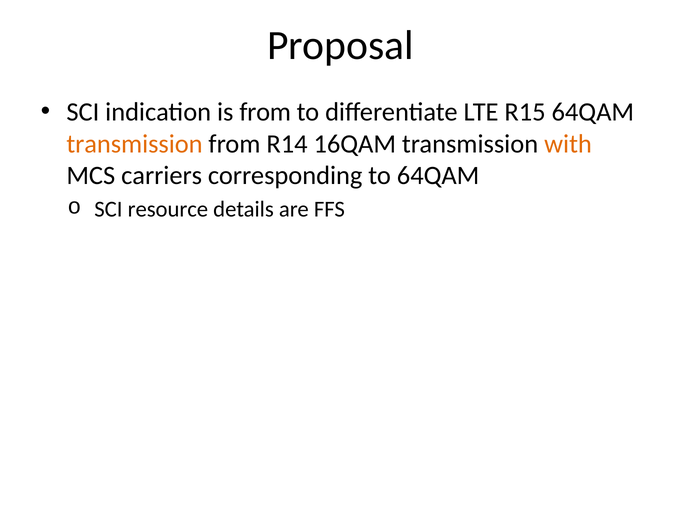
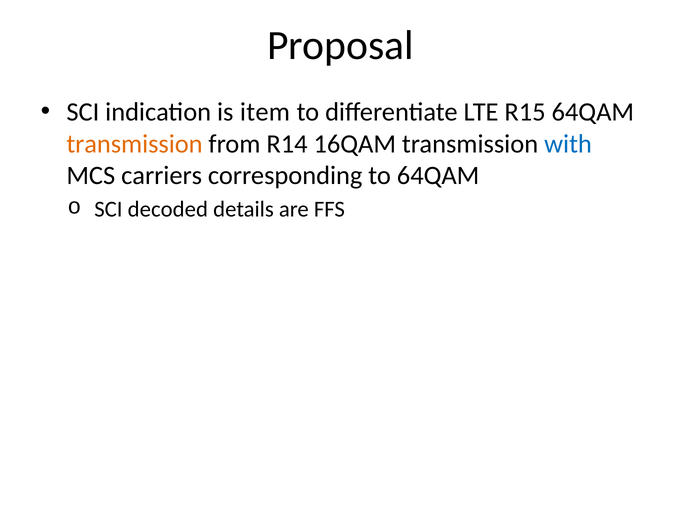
is from: from -> item
with colour: orange -> blue
resource: resource -> decoded
